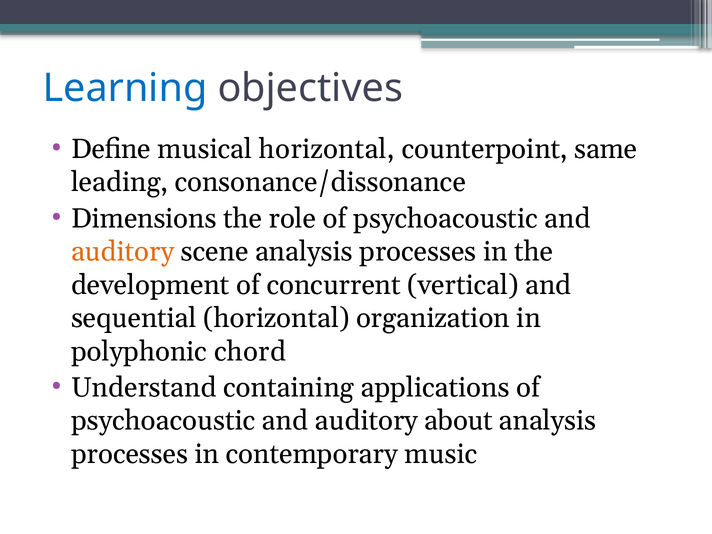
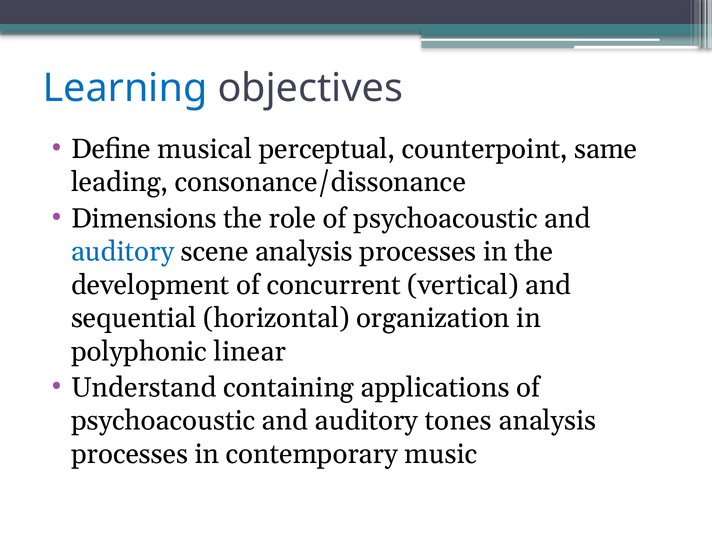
musical horizontal: horizontal -> perceptual
auditory at (123, 252) colour: orange -> blue
chord: chord -> linear
about: about -> tones
